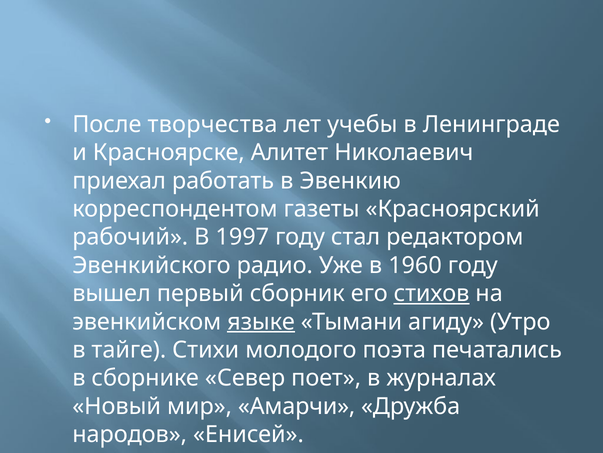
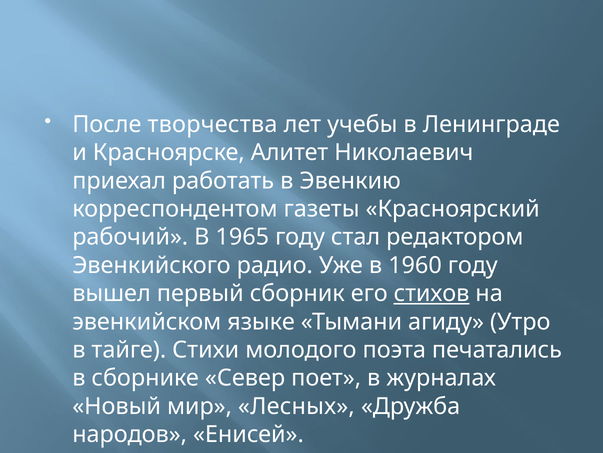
1997: 1997 -> 1965
языке underline: present -> none
Амарчи: Амарчи -> Лесных
